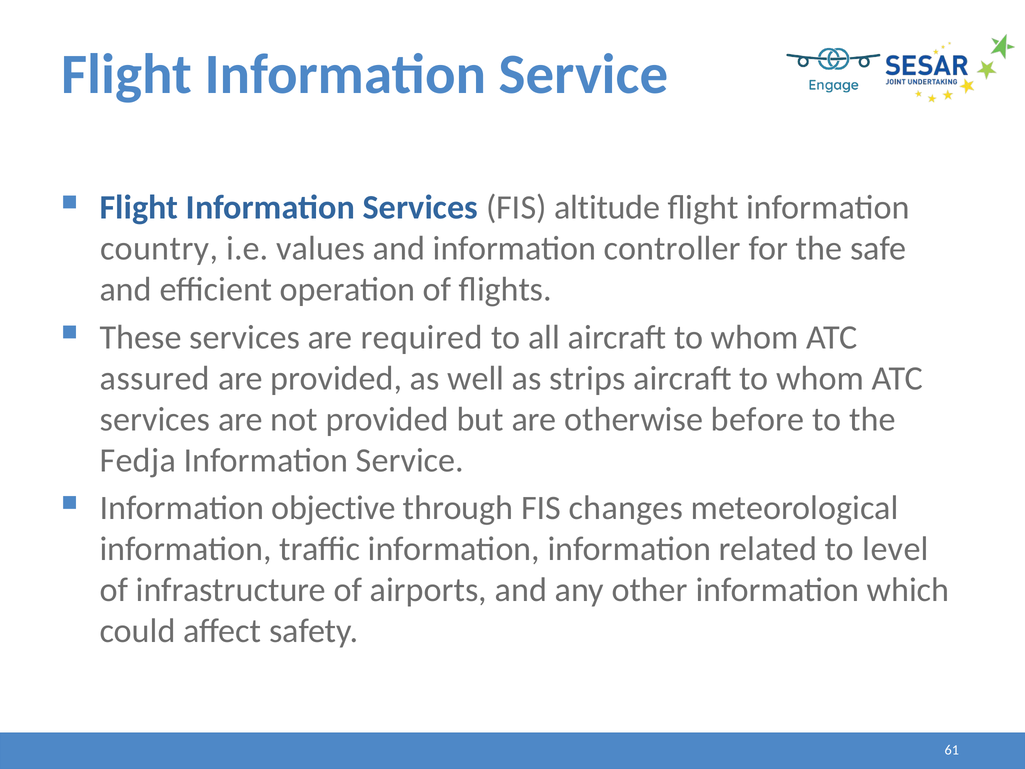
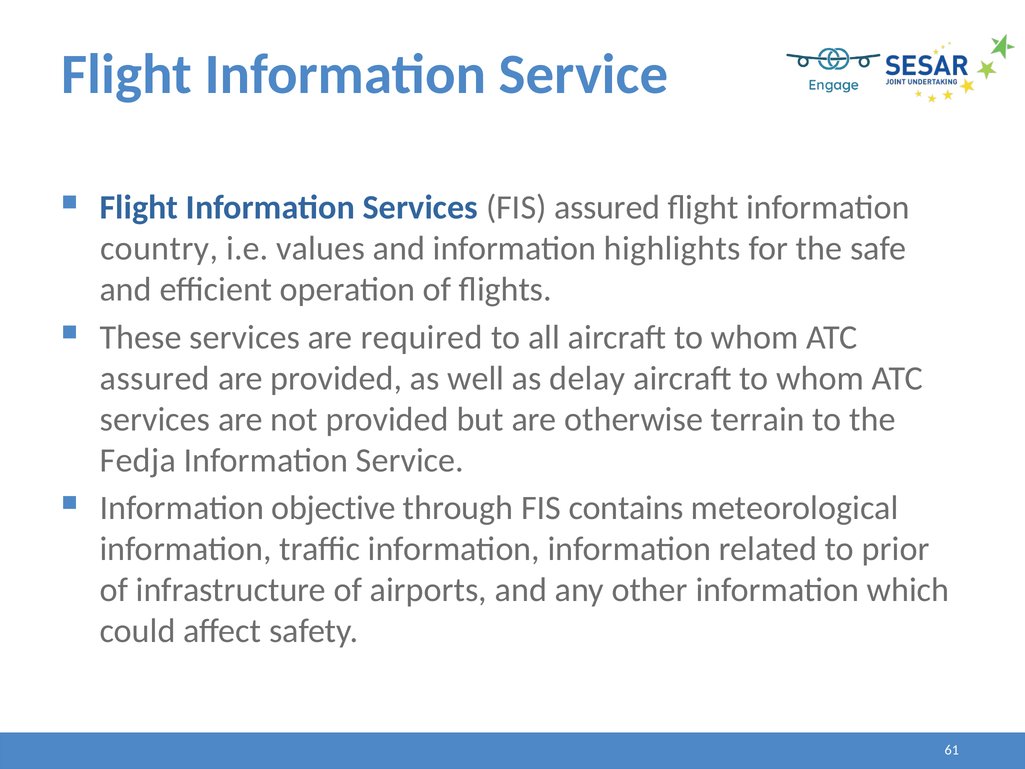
FIS altitude: altitude -> assured
controller: controller -> highlights
strips: strips -> delay
before: before -> terrain
changes: changes -> contains
level: level -> prior
